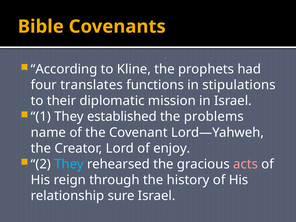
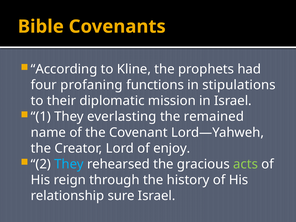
translates: translates -> profaning
established: established -> everlasting
problems: problems -> remained
acts colour: pink -> light green
